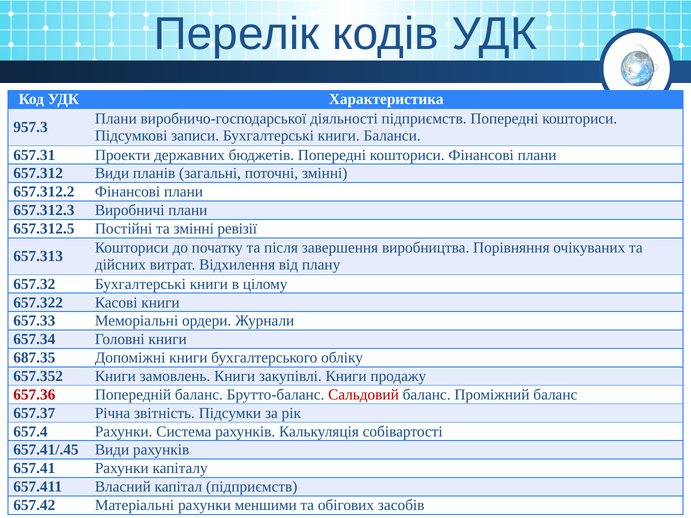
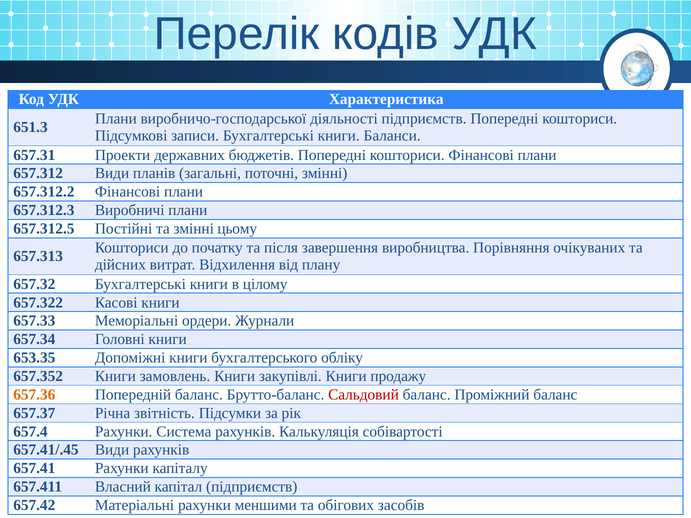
957.3: 957.3 -> 651.3
ревізії: ревізії -> цьому
687.35: 687.35 -> 653.35
657.36 colour: red -> orange
